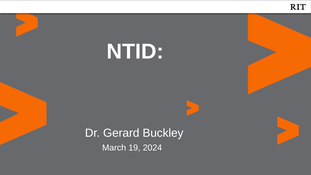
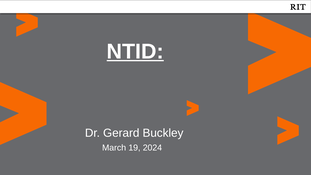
NTID underline: none -> present
